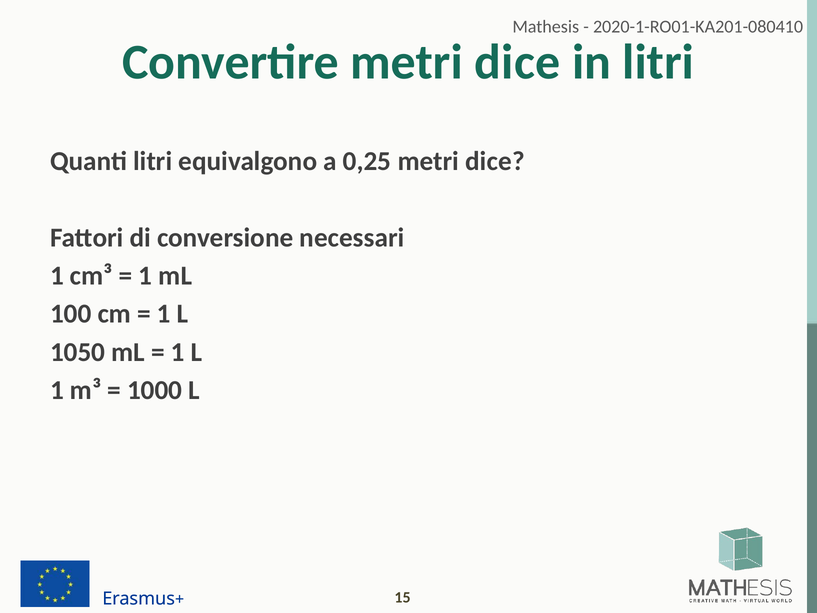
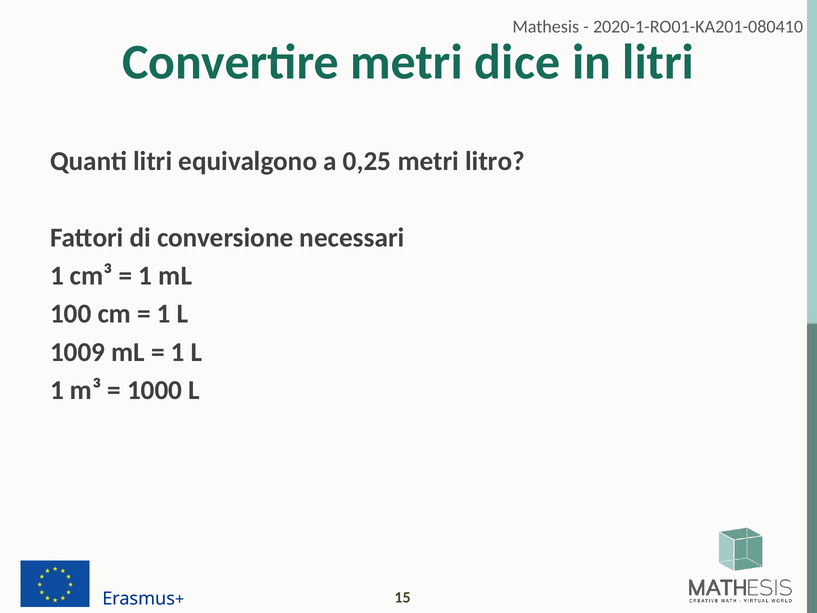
0,25 metri dice: dice -> litro
1050: 1050 -> 1009
